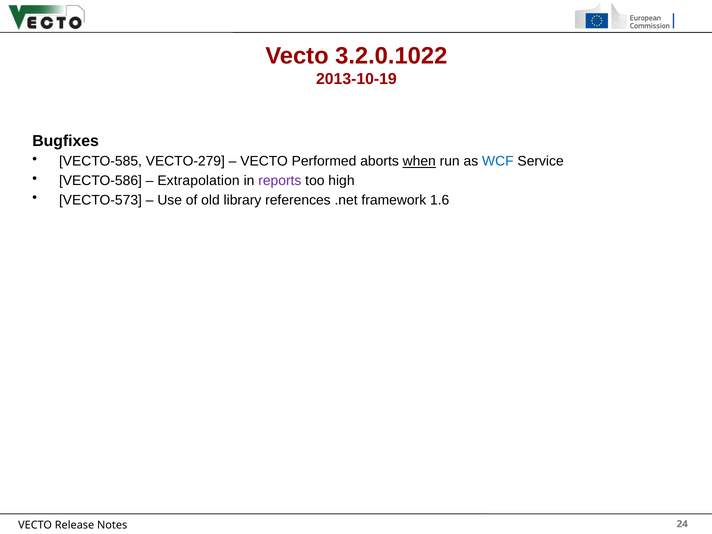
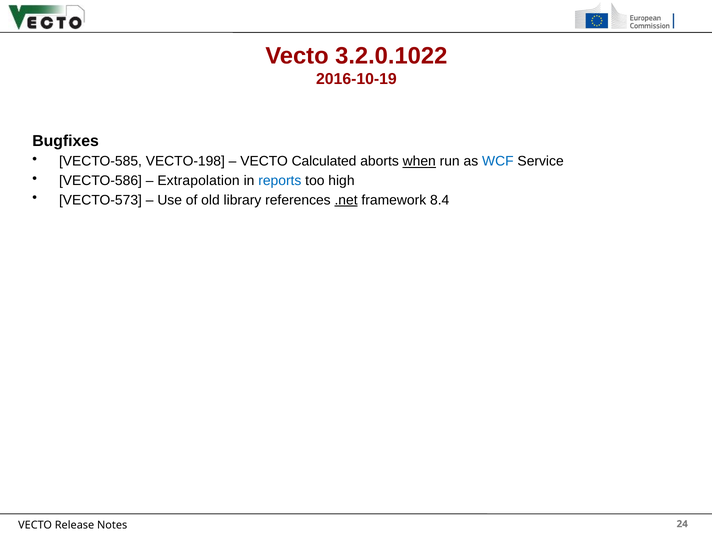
2013-10-19: 2013-10-19 -> 2016-10-19
VECTO-279: VECTO-279 -> VECTO-198
Performed: Performed -> Calculated
reports colour: purple -> blue
.net underline: none -> present
1.6: 1.6 -> 8.4
